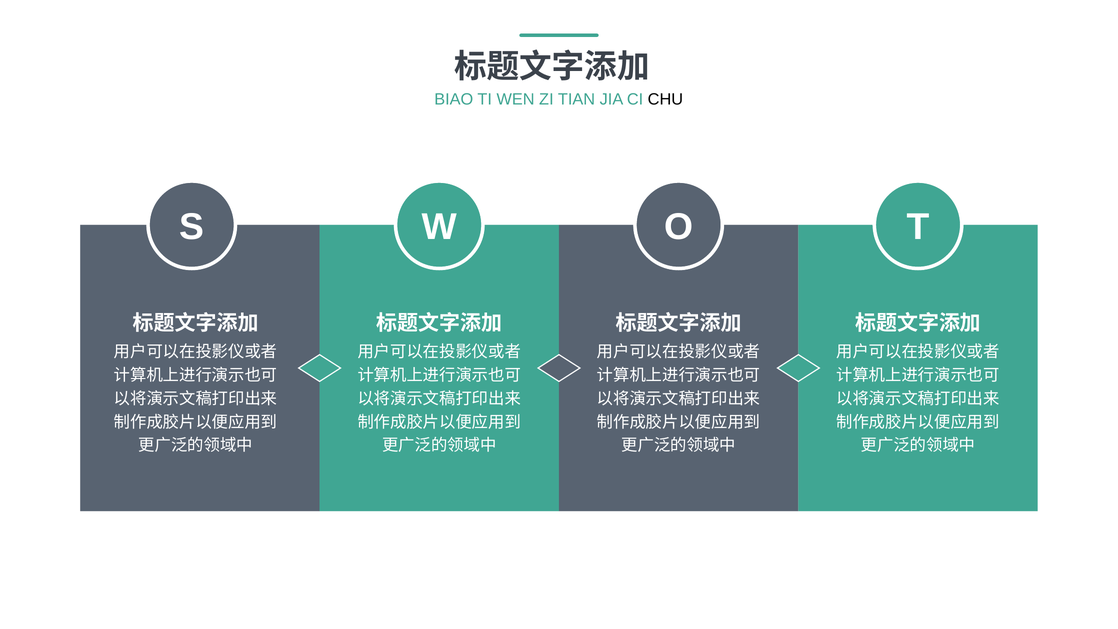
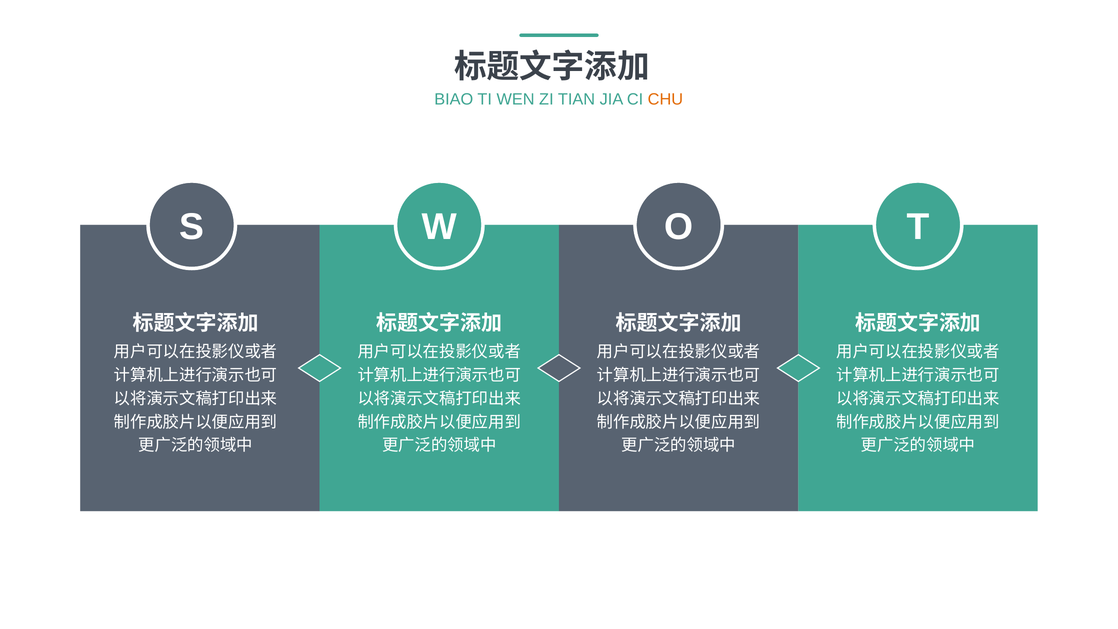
CHU colour: black -> orange
